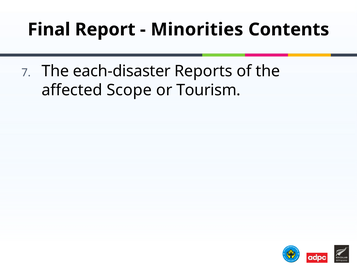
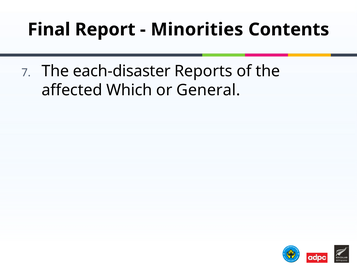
Scope: Scope -> Which
Tourism: Tourism -> General
